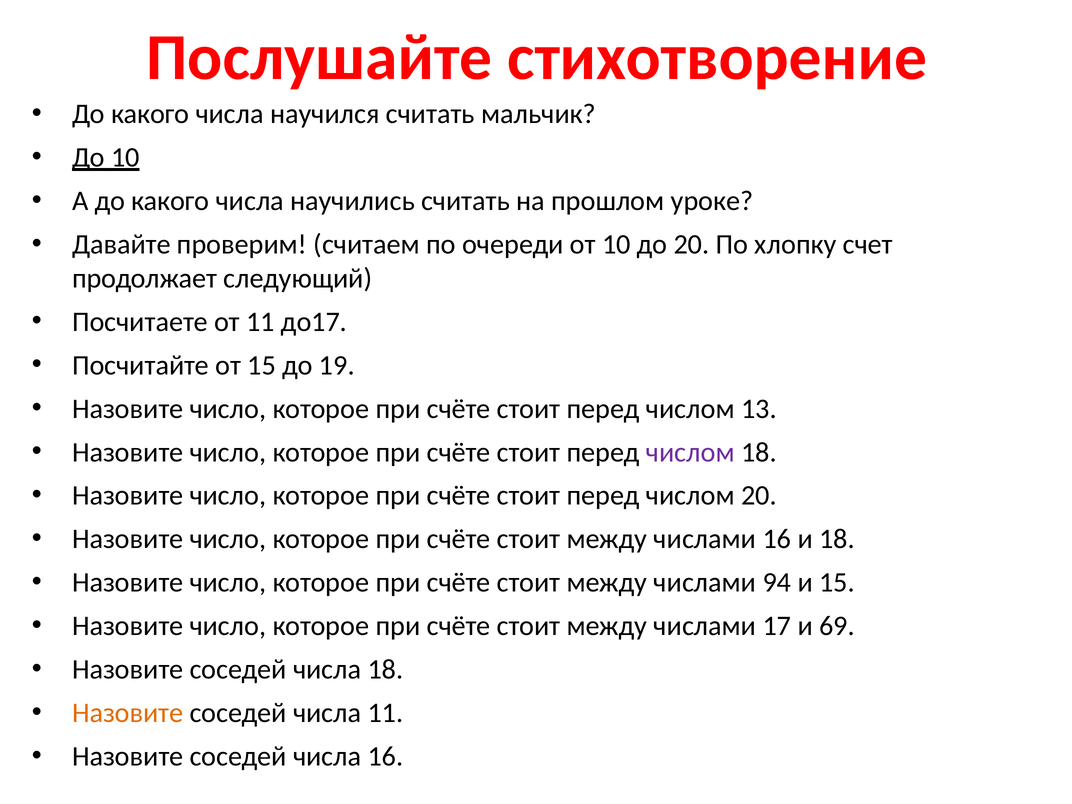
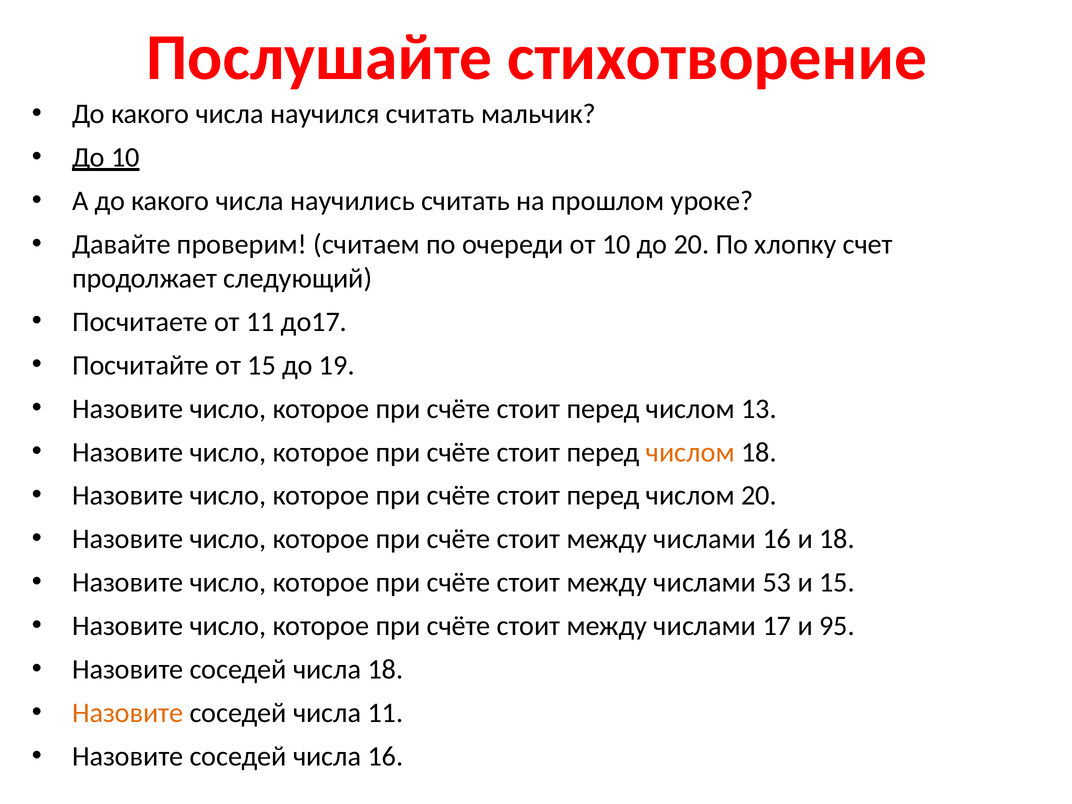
числом at (690, 452) colour: purple -> orange
94: 94 -> 53
69: 69 -> 95
